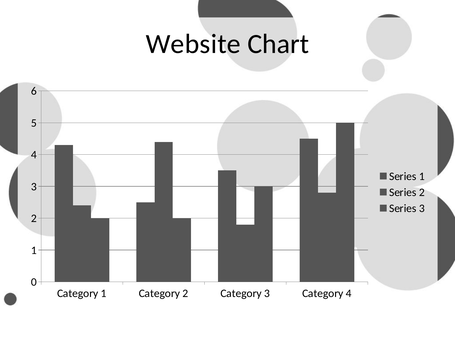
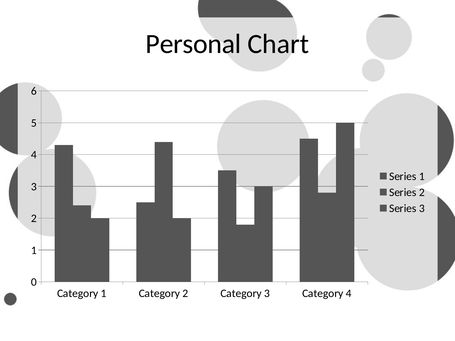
Website: Website -> Personal
